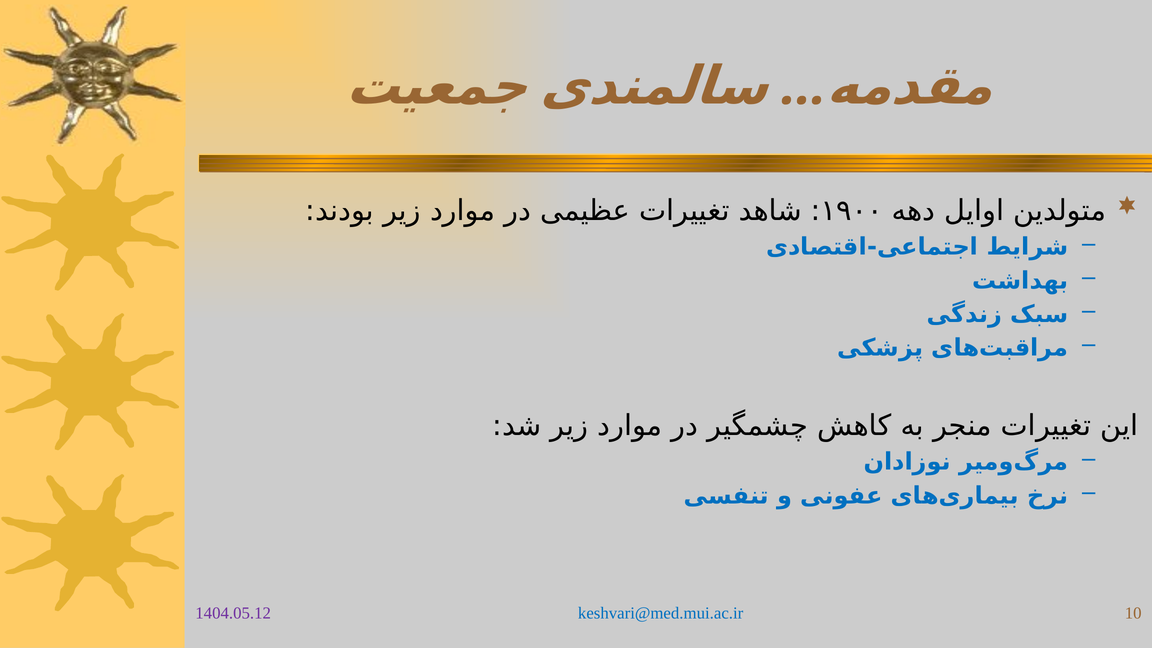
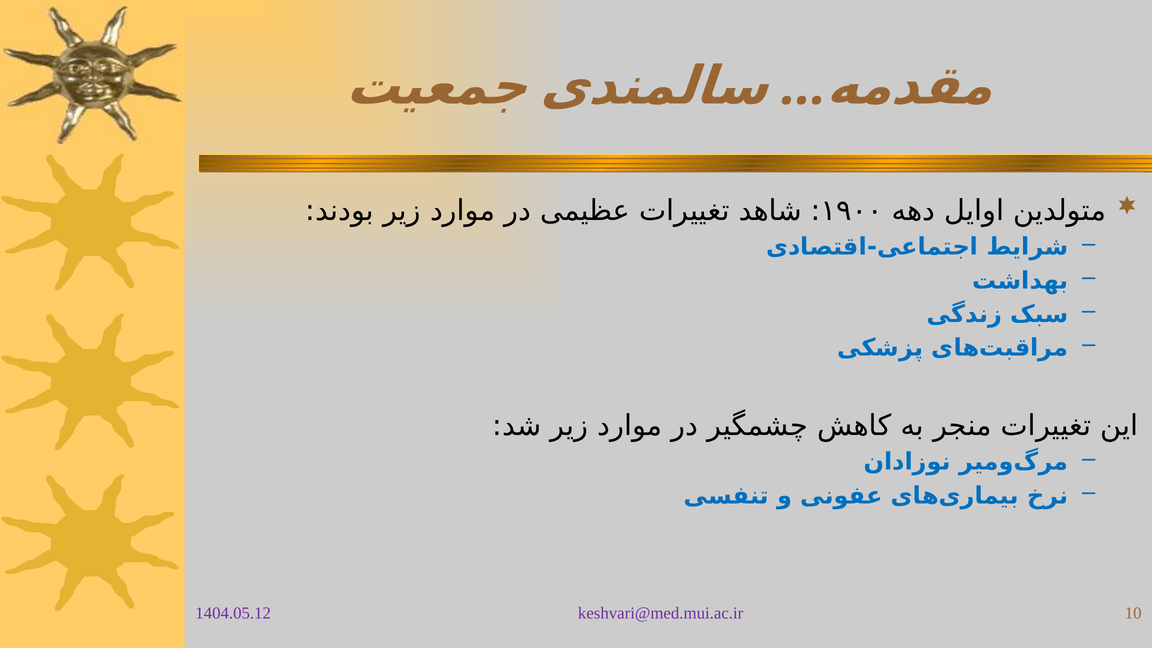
keshvari@med.mui.ac.ir colour: blue -> purple
